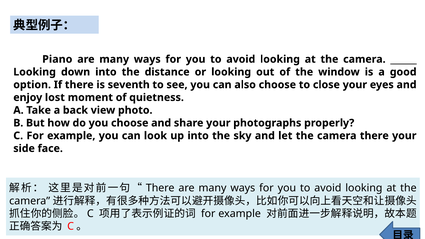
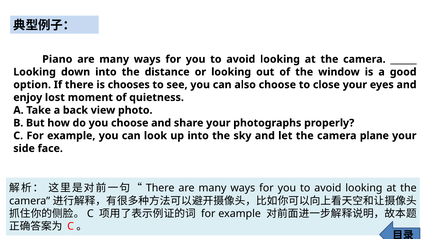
seventh: seventh -> chooses
camera there: there -> plane
